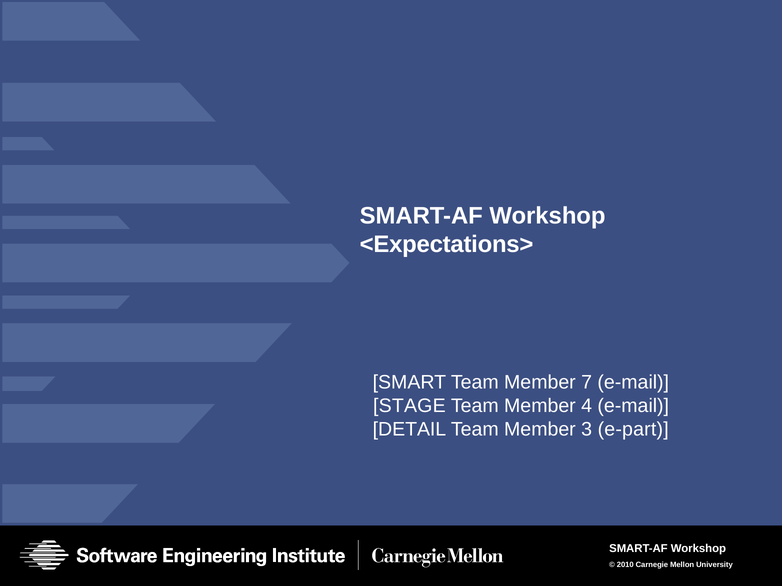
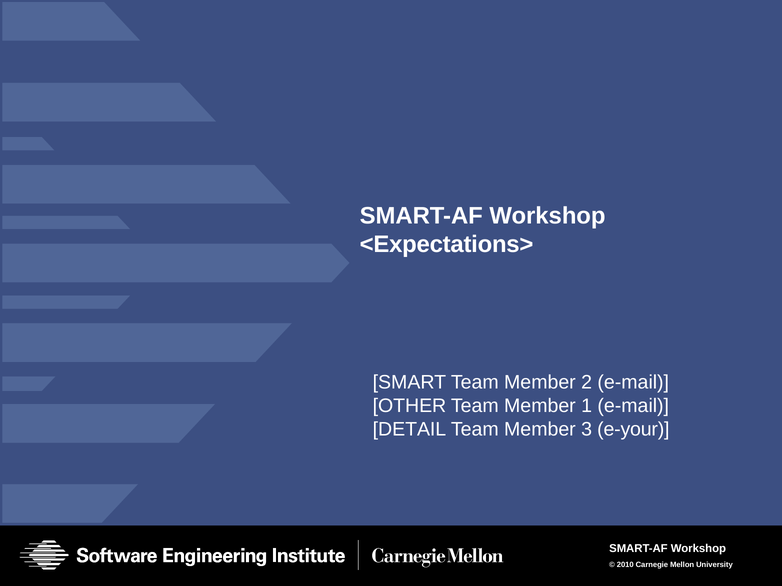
7: 7 -> 2
STAGE: STAGE -> OTHER
4: 4 -> 1
e-part: e-part -> e-your
